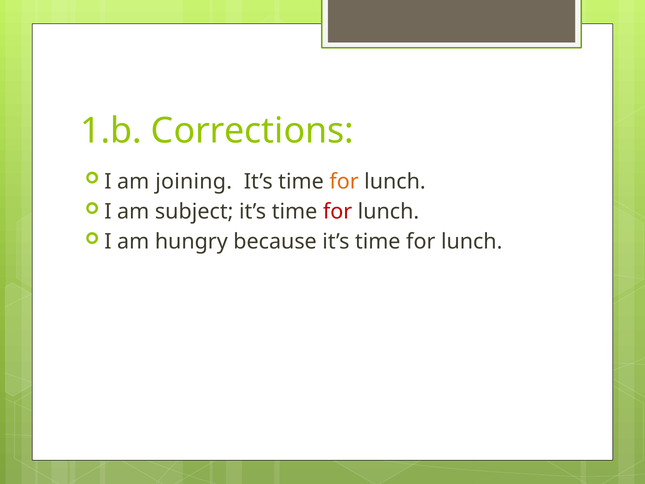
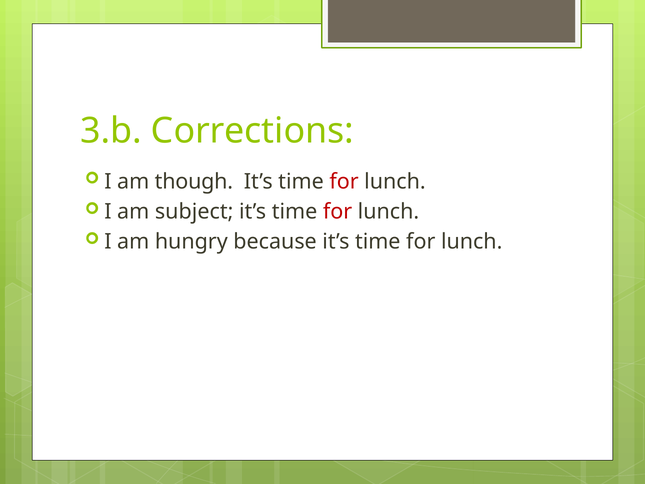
1.b: 1.b -> 3.b
joining: joining -> though
for at (344, 182) colour: orange -> red
